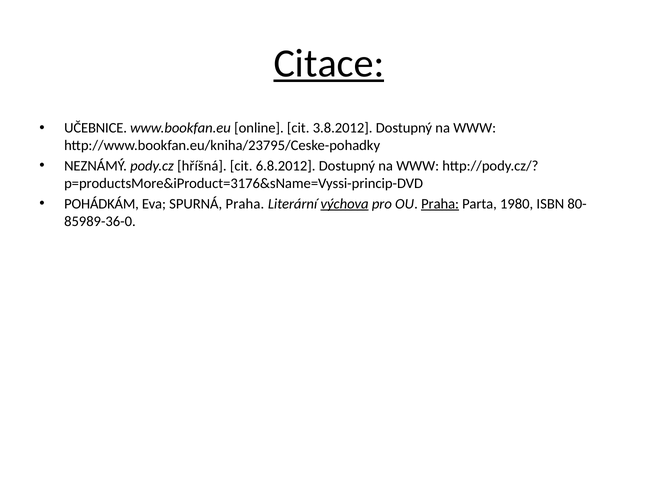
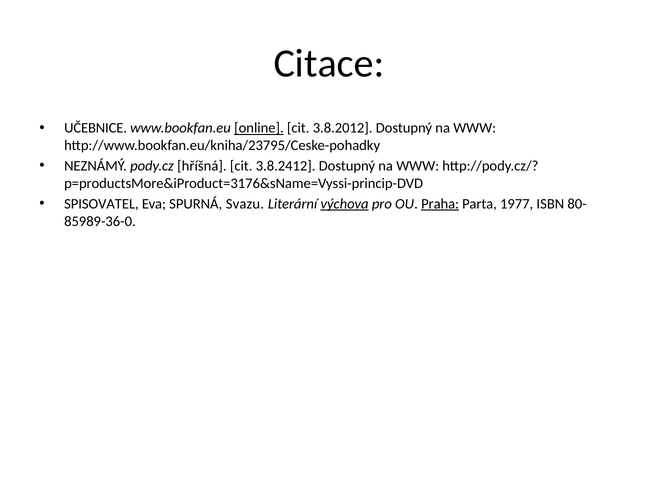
Citace underline: present -> none
online underline: none -> present
6.8.2012: 6.8.2012 -> 3.8.2412
POHÁDKÁM: POHÁDKÁM -> SPISOVATEL
SPURNÁ Praha: Praha -> Svazu
1980: 1980 -> 1977
